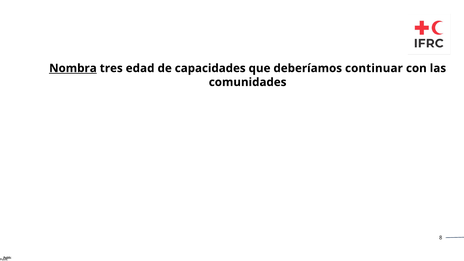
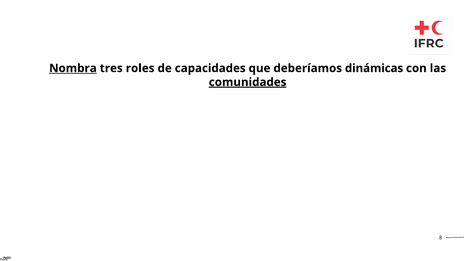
edad: edad -> roles
continuar: continuar -> dinámicas
comunidades underline: none -> present
